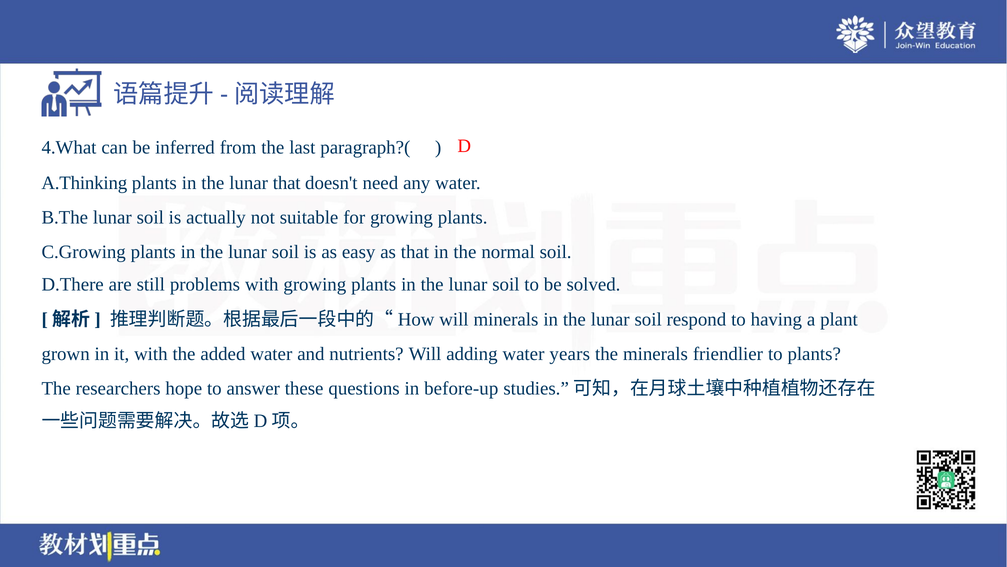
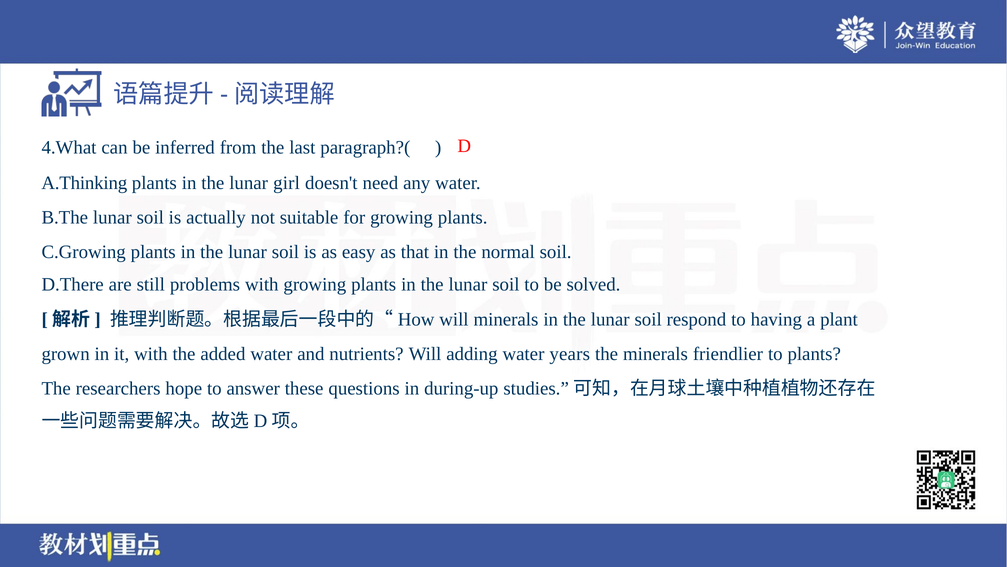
lunar that: that -> girl
before-up: before-up -> during-up
